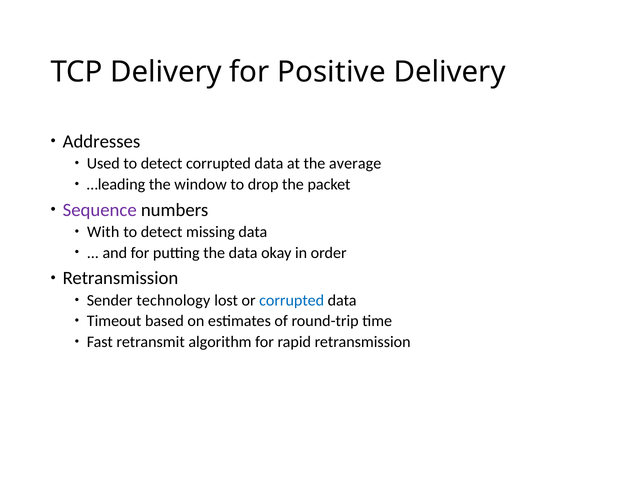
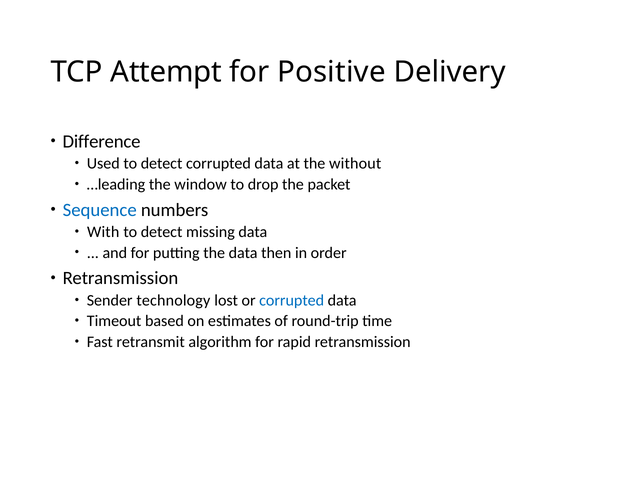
TCP Delivery: Delivery -> Attempt
Addresses: Addresses -> Difference
average: average -> without
Sequence colour: purple -> blue
okay: okay -> then
